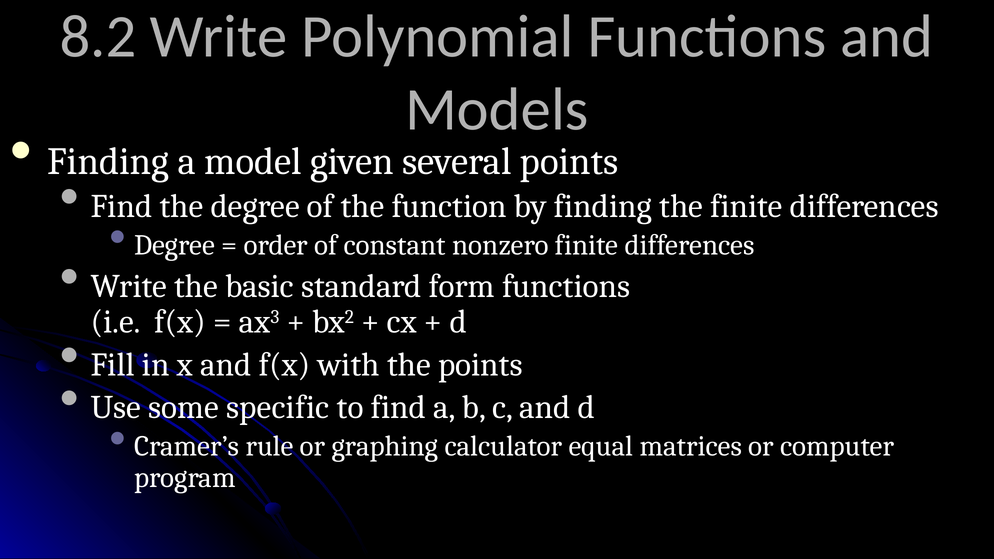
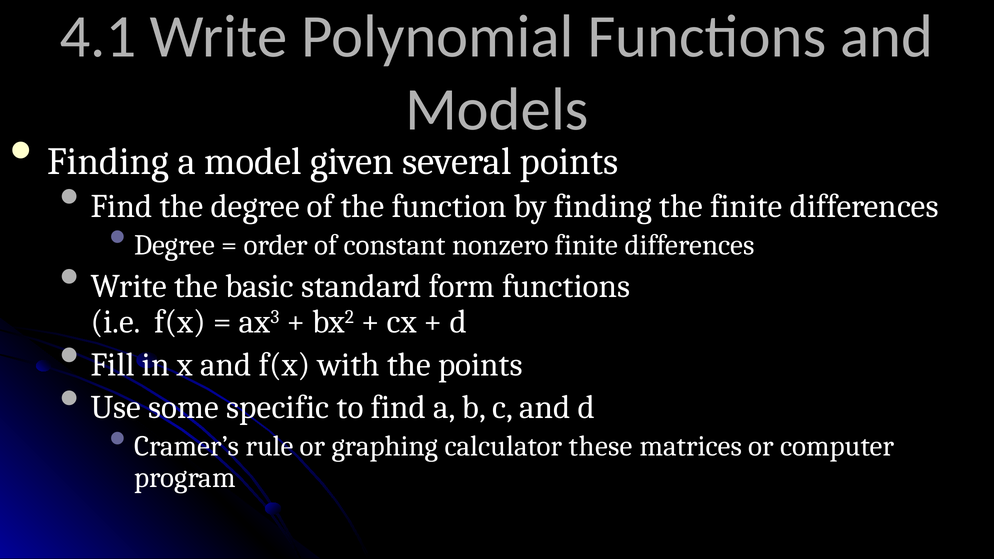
8.2: 8.2 -> 4.1
equal: equal -> these
